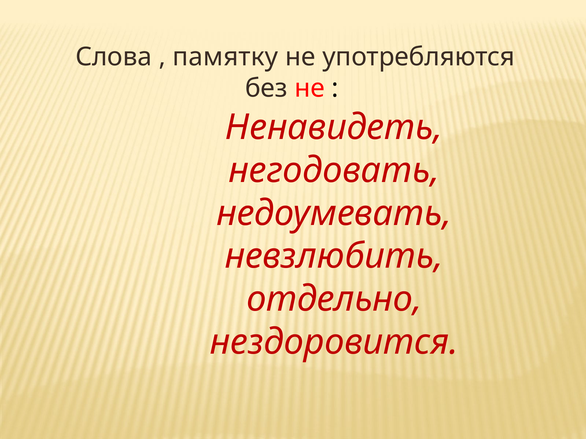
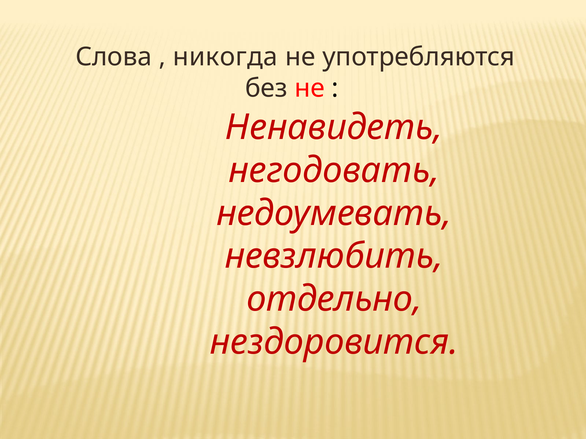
памятку: памятку -> никогда
